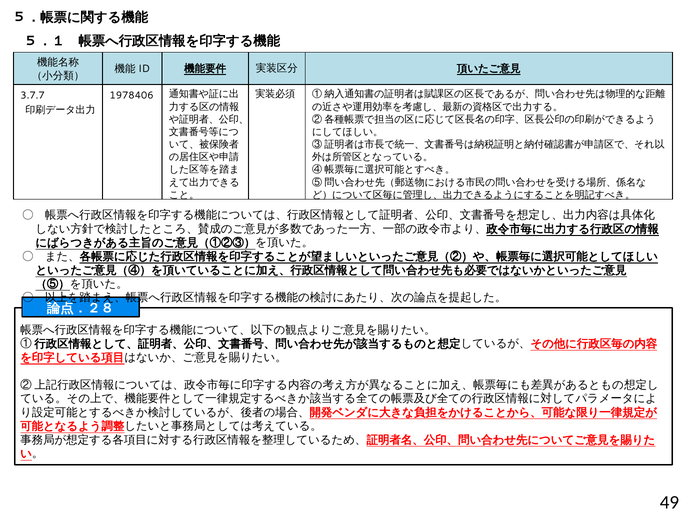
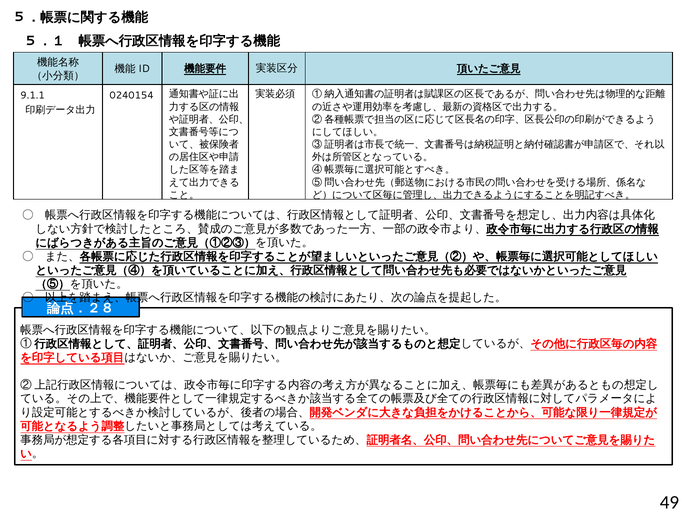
3.7.7: 3.7.7 -> 9.1.1
1978406: 1978406 -> 0240154
